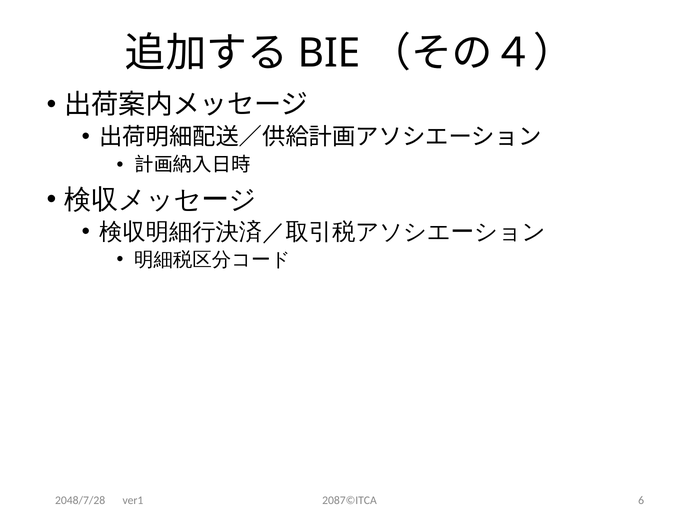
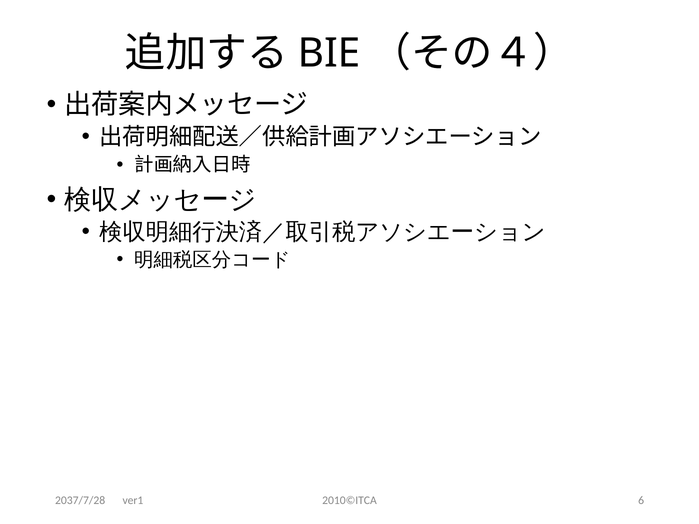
2048/7/28: 2048/7/28 -> 2037/7/28
2087©ITCA: 2087©ITCA -> 2010©ITCA
